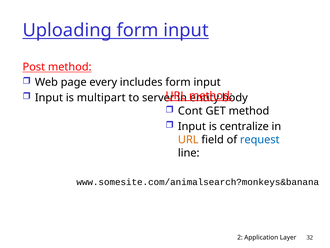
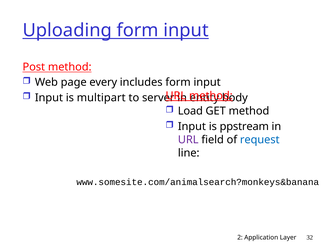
Cont: Cont -> Load
centralize: centralize -> ppstream
URL at (188, 139) colour: orange -> purple
